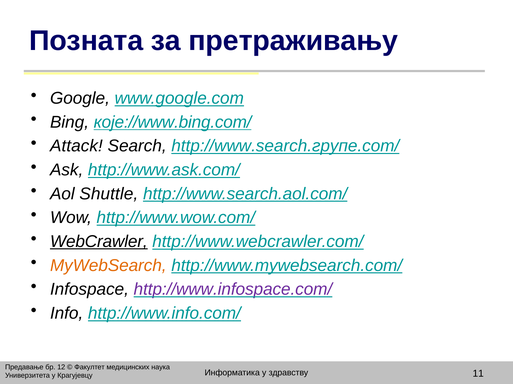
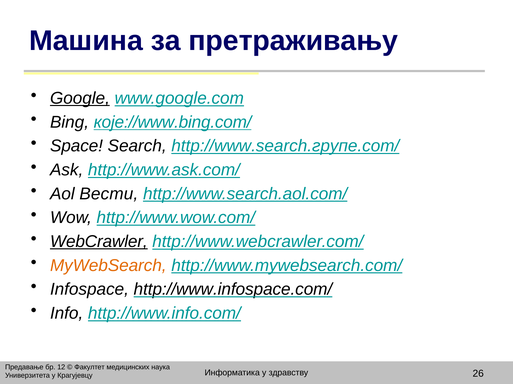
Позната: Позната -> Машина
Google underline: none -> present
Attack: Attack -> Space
Shuttle: Shuttle -> Вести
http://www.infospace.com/ colour: purple -> black
11: 11 -> 26
